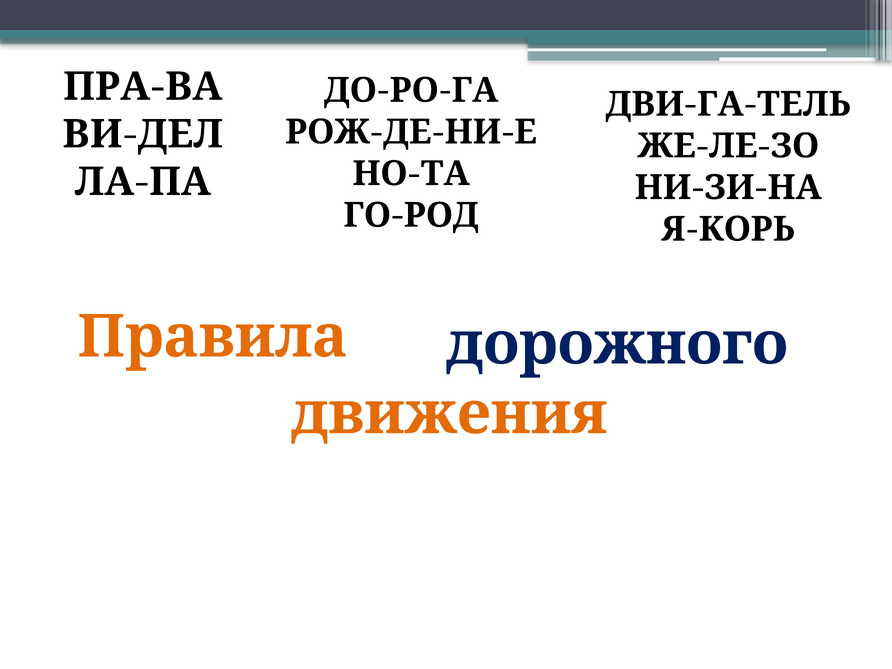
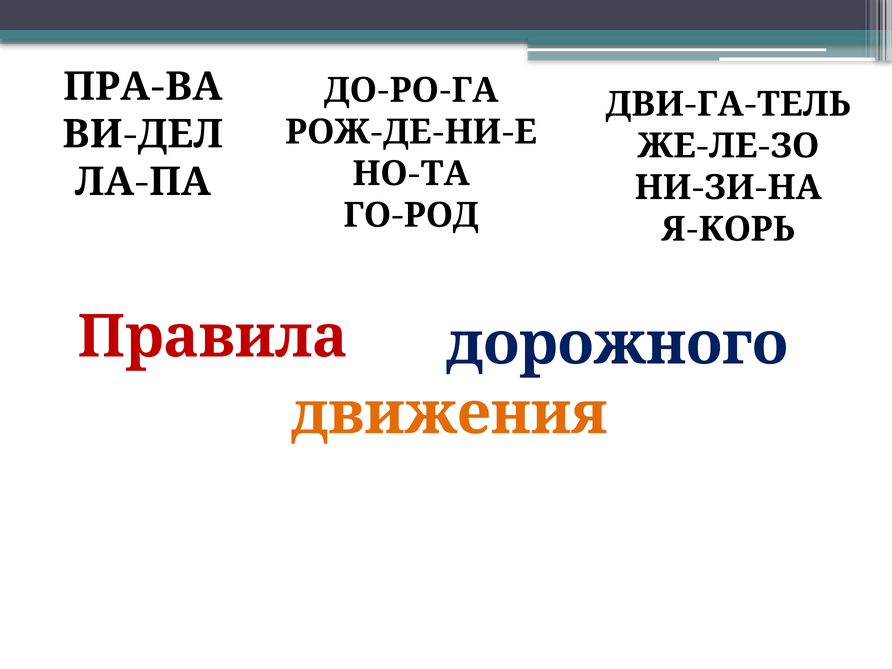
Правила colour: orange -> red
